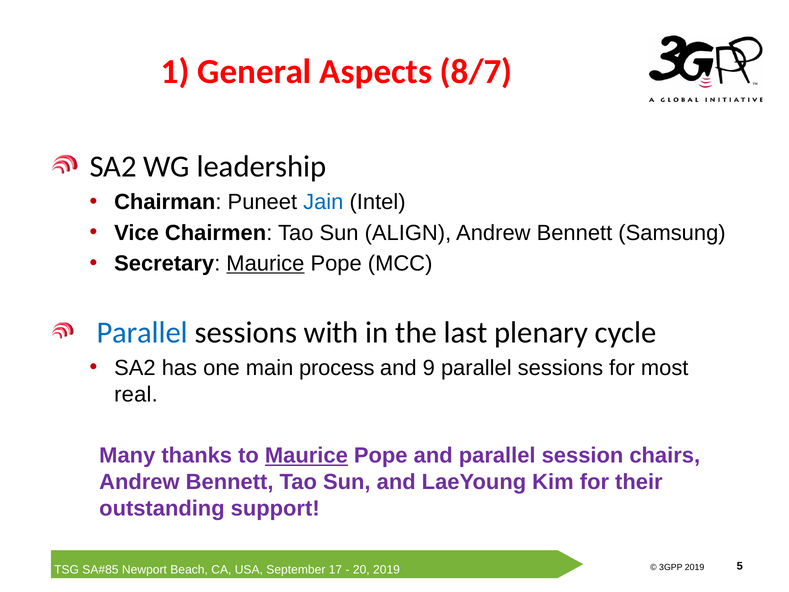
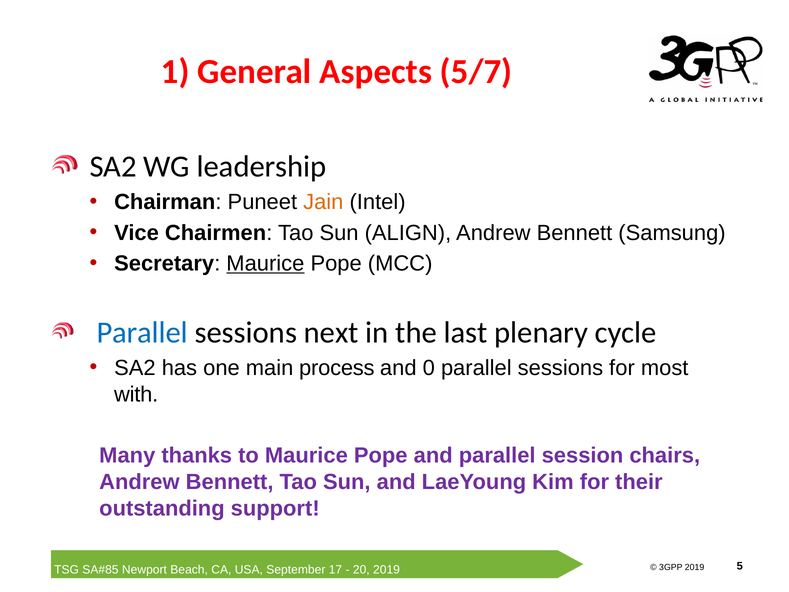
8/7: 8/7 -> 5/7
Jain colour: blue -> orange
with: with -> next
9: 9 -> 0
real: real -> with
Maurice at (306, 455) underline: present -> none
